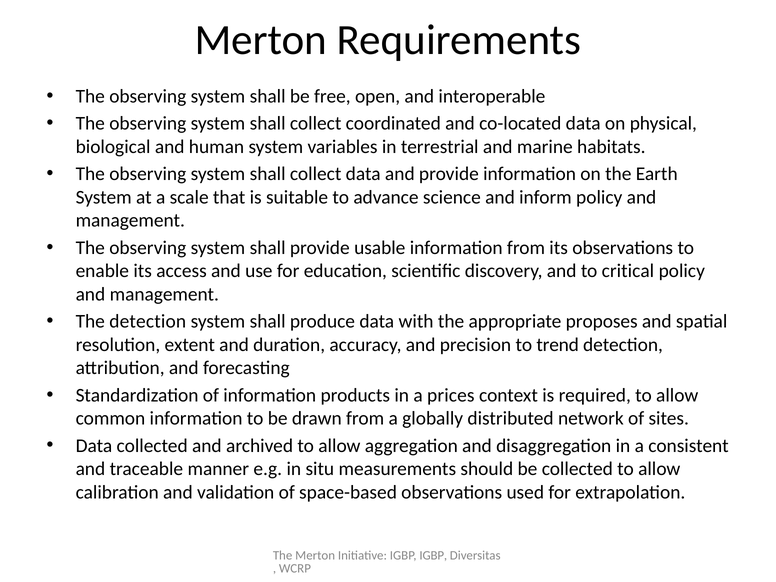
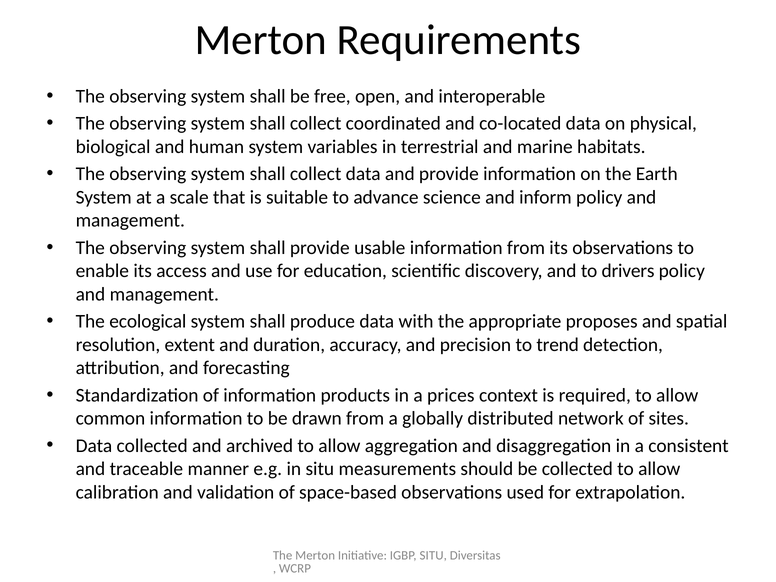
critical: critical -> drivers
The detection: detection -> ecological
IGBP IGBP: IGBP -> SITU
